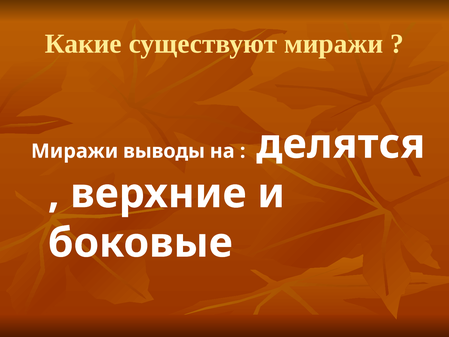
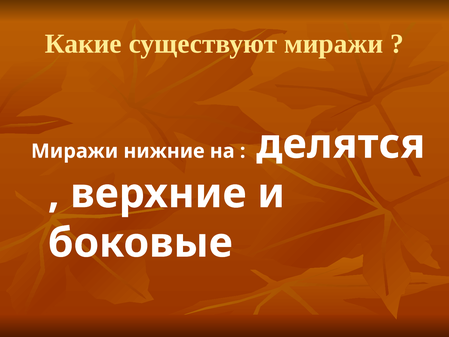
выводы: выводы -> нижние
